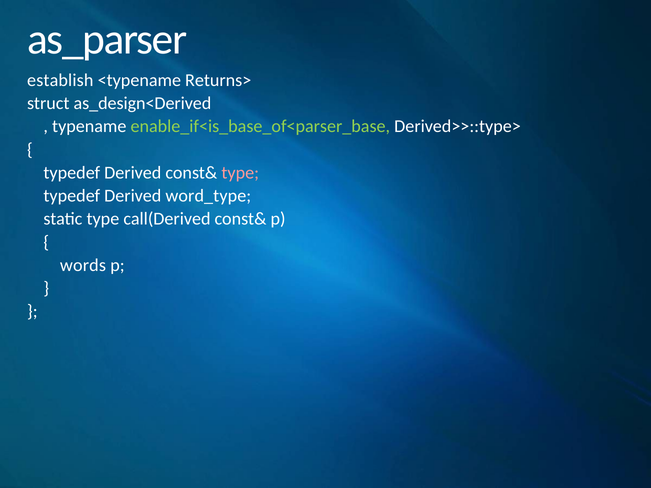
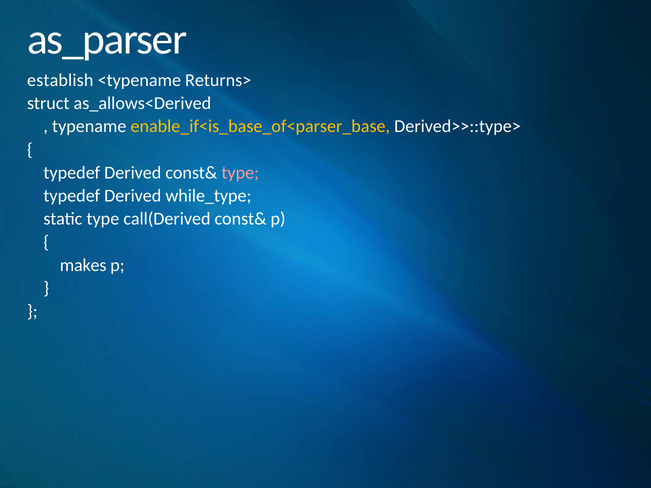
as_design<Derived: as_design<Derived -> as_allows<Derived
enable_if<is_base_of<parser_base colour: light green -> yellow
word_type: word_type -> while_type
words: words -> makes
